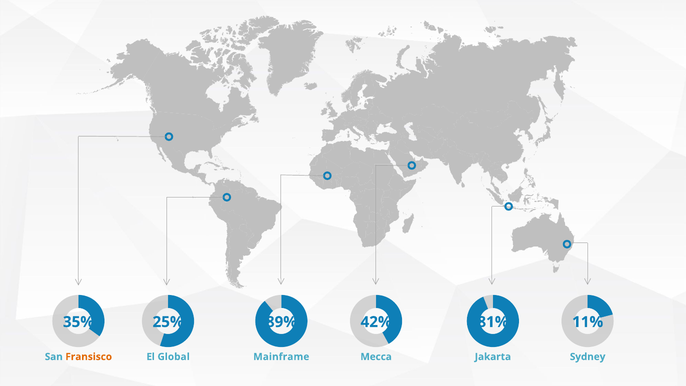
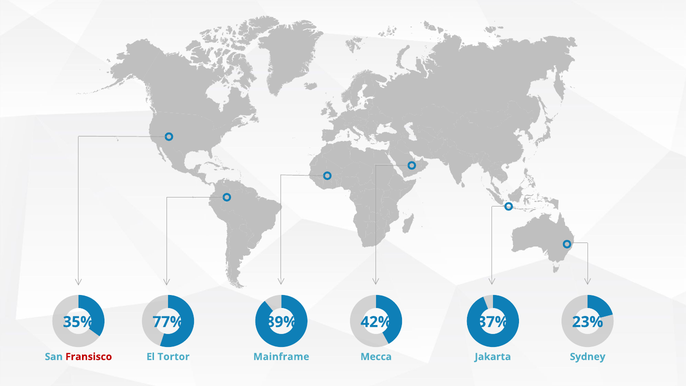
25%: 25% -> 77%
81%: 81% -> 37%
11%: 11% -> 23%
Fransisco colour: orange -> red
Global: Global -> Tortor
